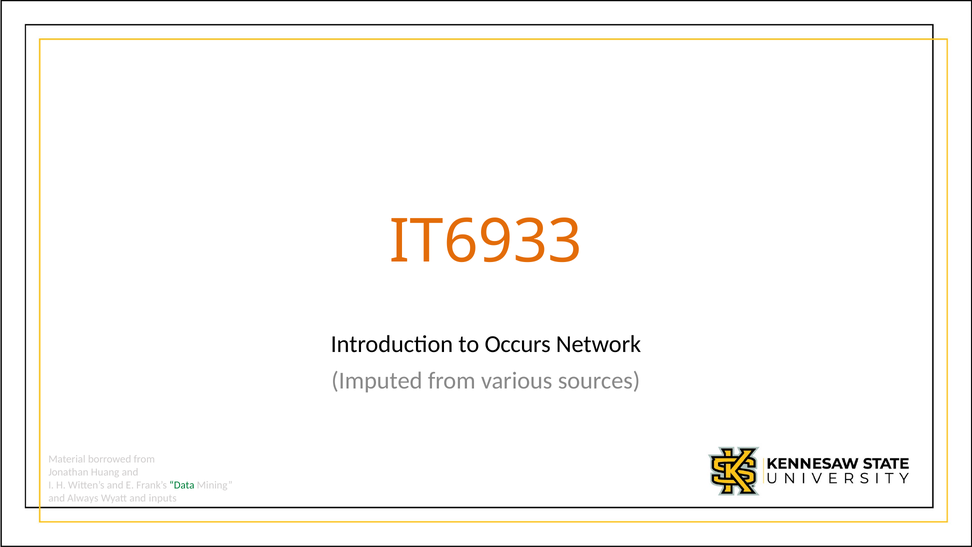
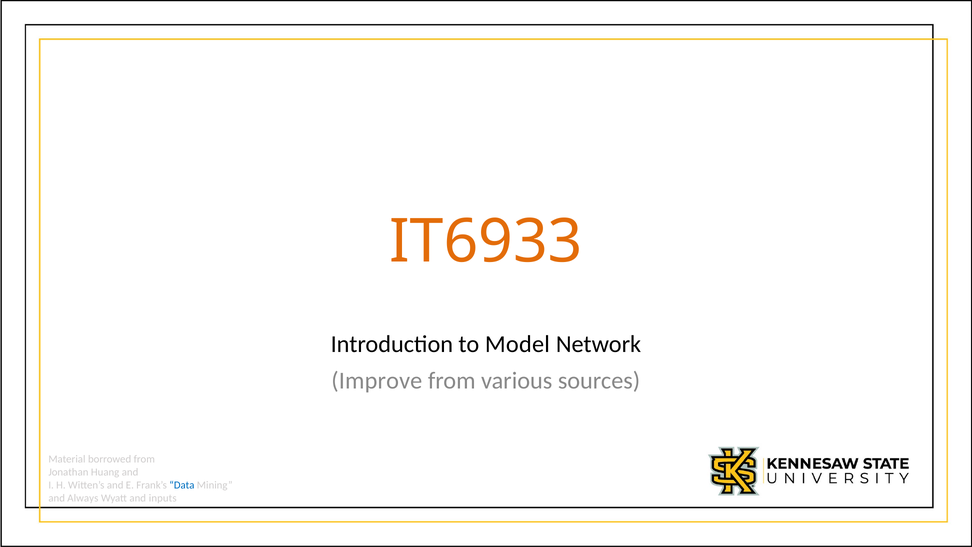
Occurs: Occurs -> Model
Imputed: Imputed -> Improve
Data colour: green -> blue
